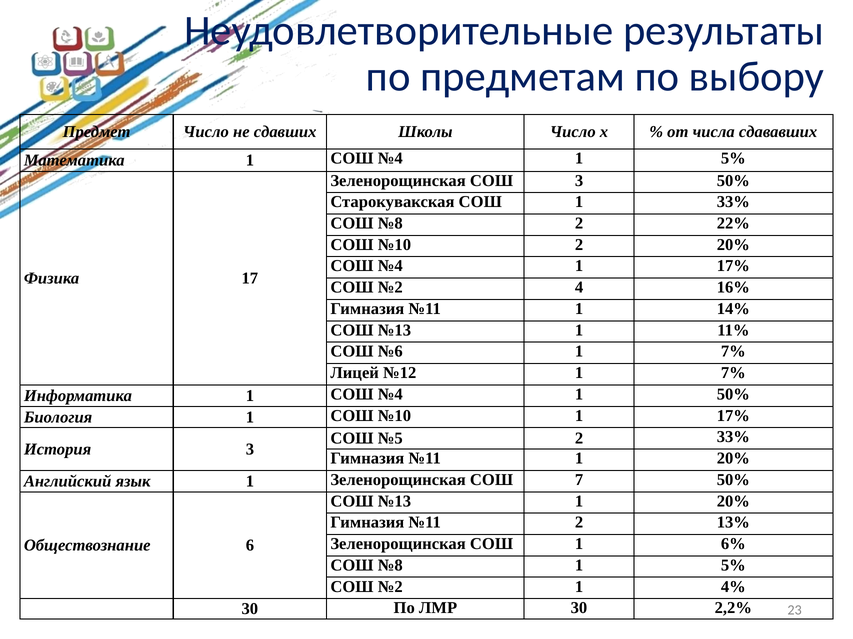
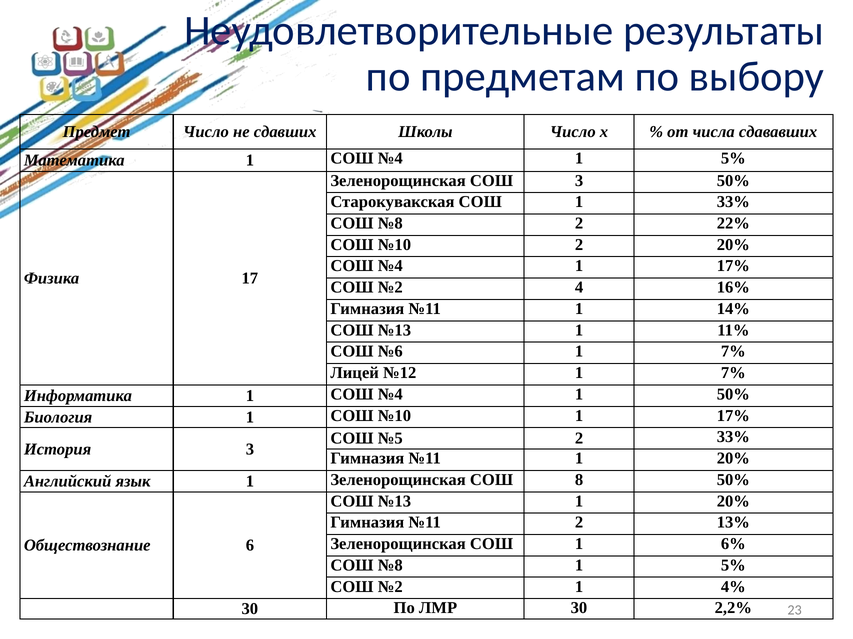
7: 7 -> 8
